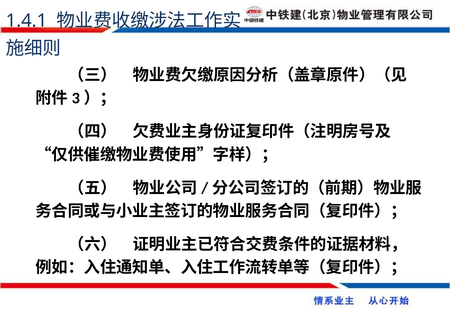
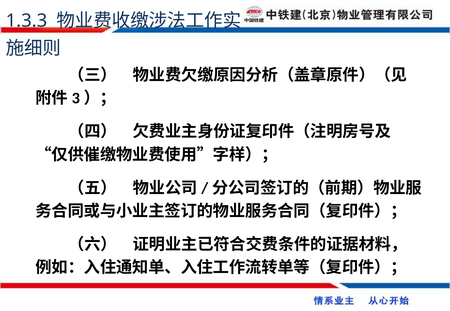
1.4.1: 1.4.1 -> 1.3.3
